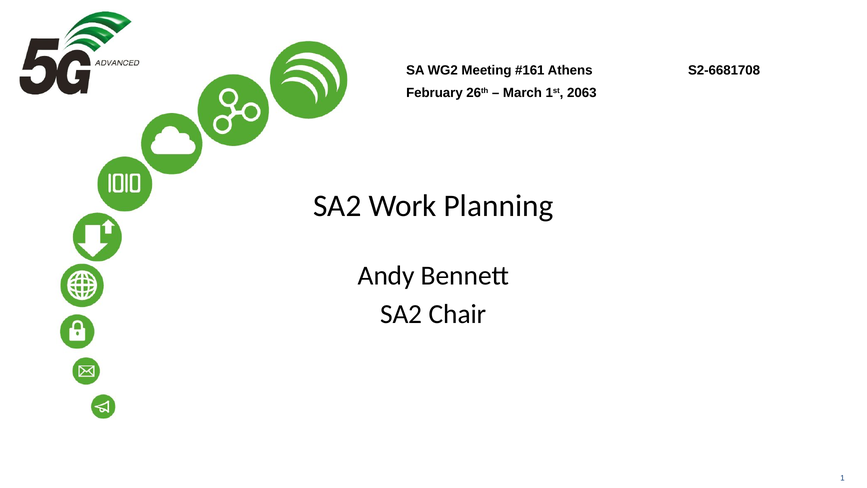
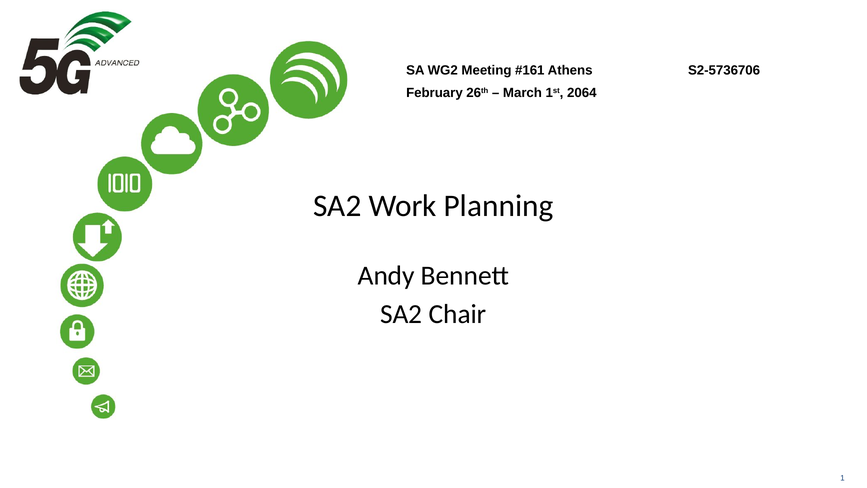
S2-6681708: S2-6681708 -> S2-5736706
2063: 2063 -> 2064
